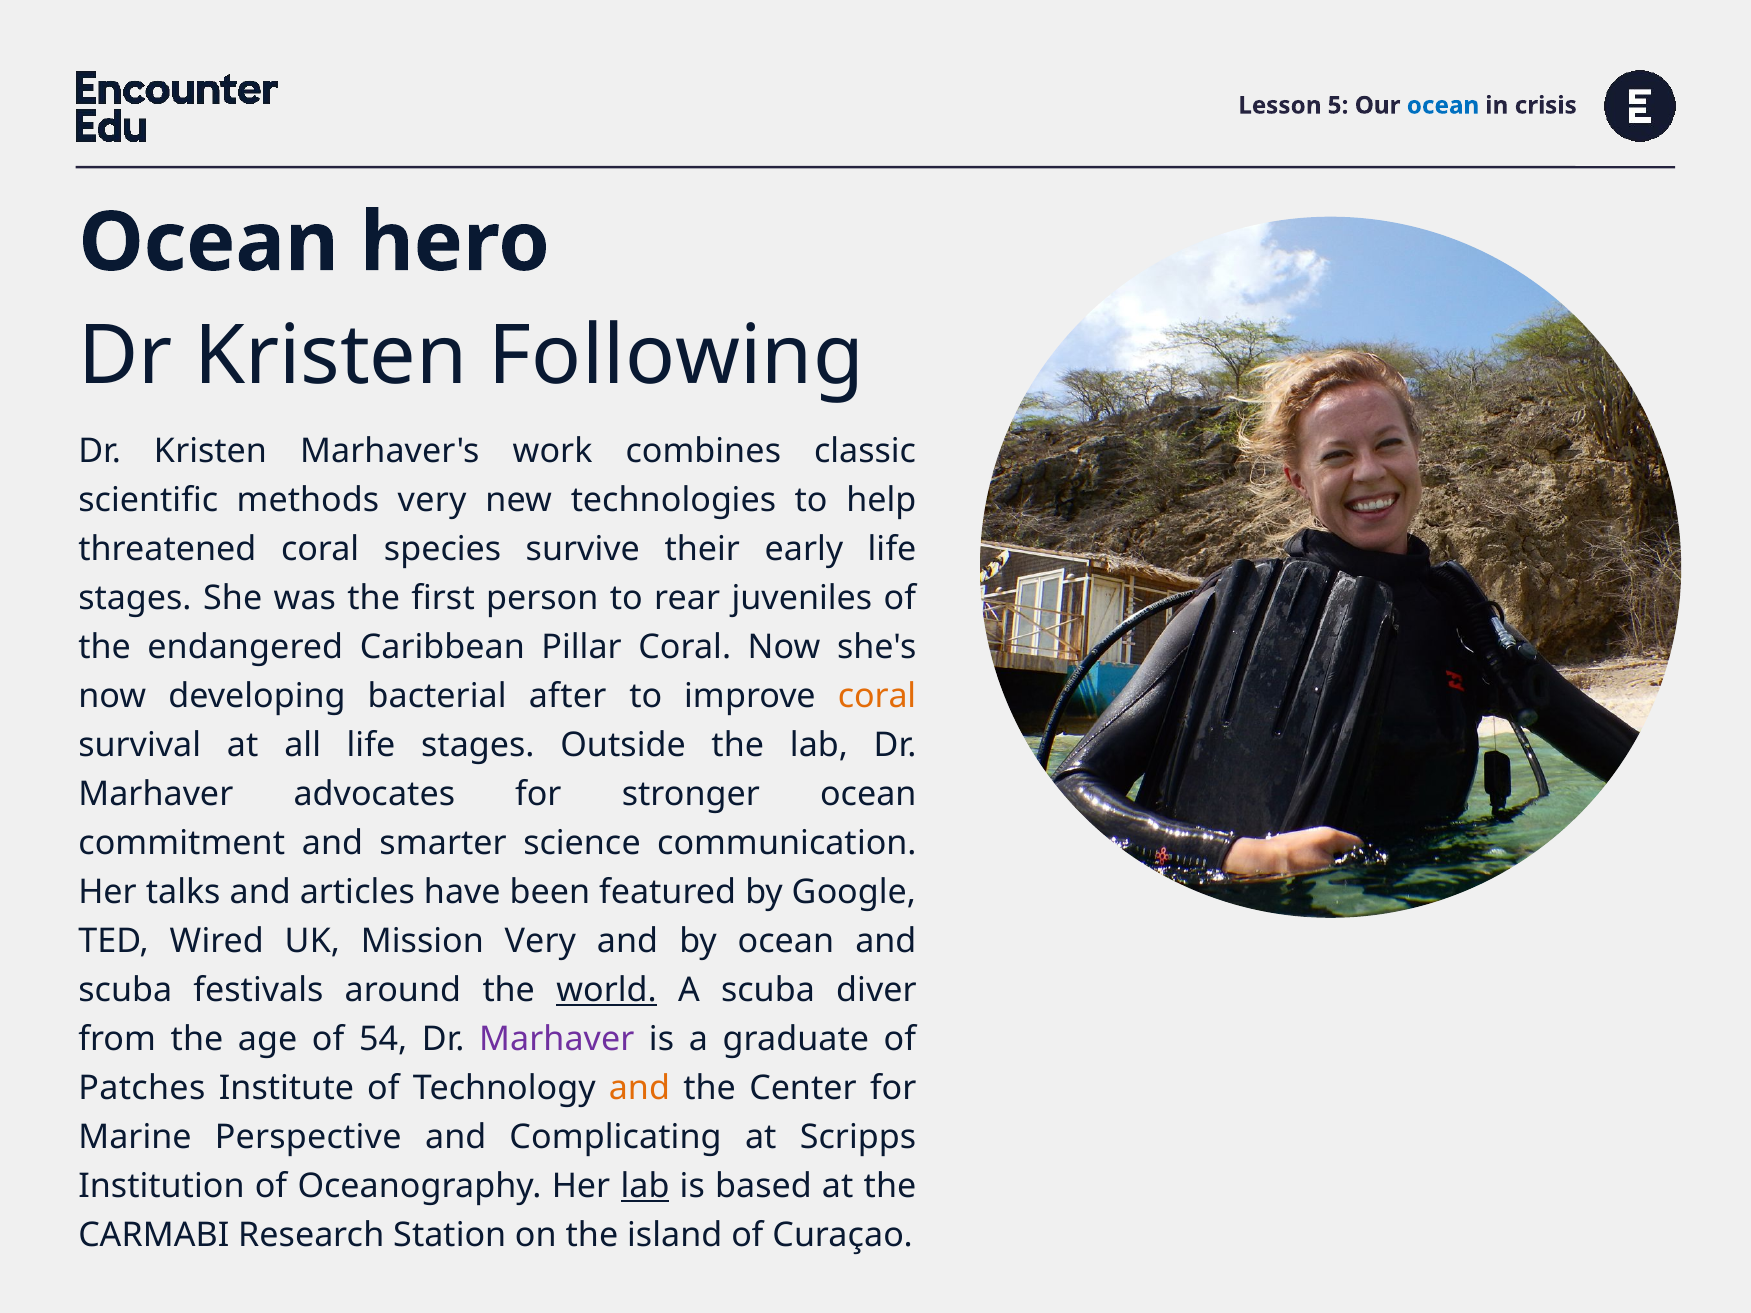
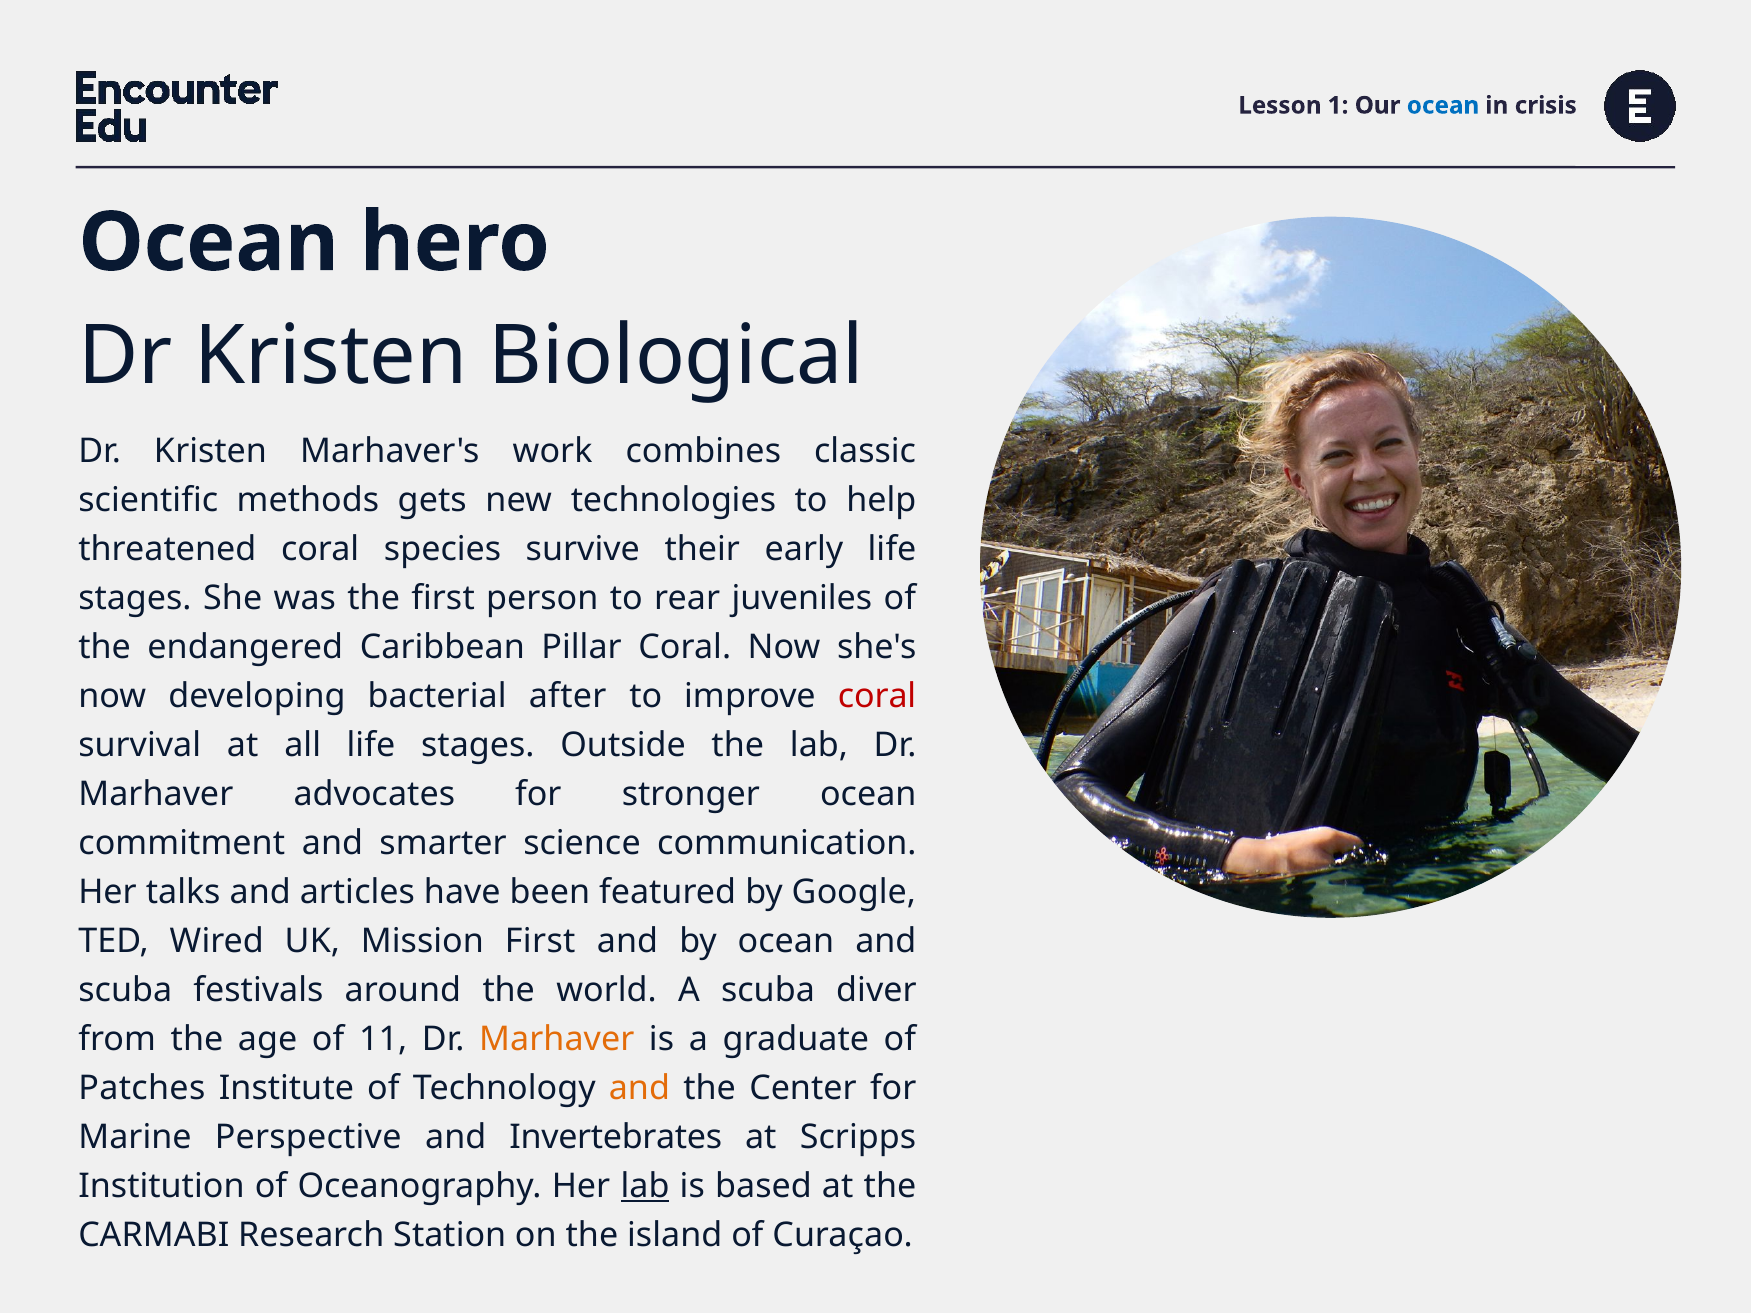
5: 5 -> 1
Following: Following -> Biological
methods very: very -> gets
coral at (877, 696) colour: orange -> red
Mission Very: Very -> First
world underline: present -> none
54: 54 -> 11
Marhaver at (557, 1039) colour: purple -> orange
Complicating: Complicating -> Invertebrates
